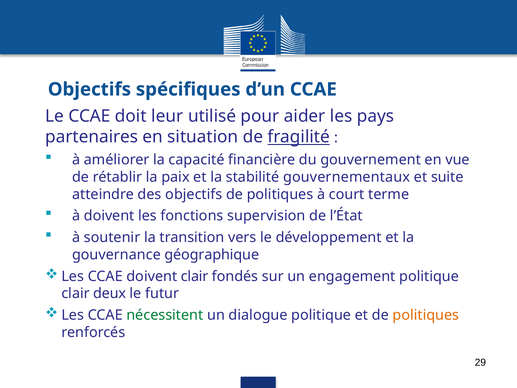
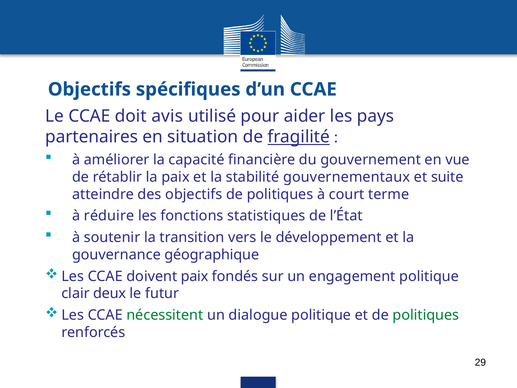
leur: leur -> avis
à doivent: doivent -> réduire
supervision: supervision -> statistiques
doivent clair: clair -> paix
politiques at (426, 315) colour: orange -> green
